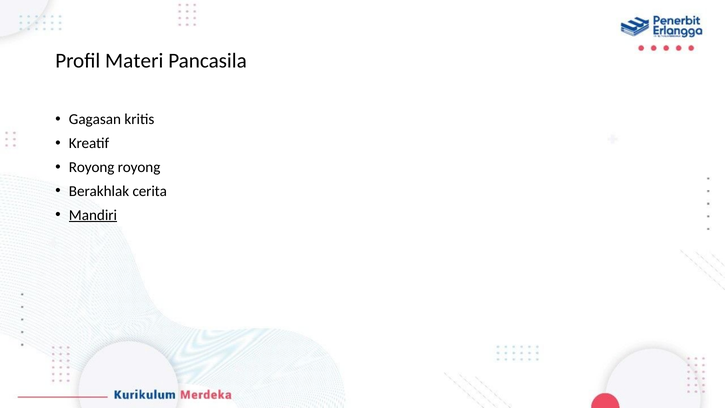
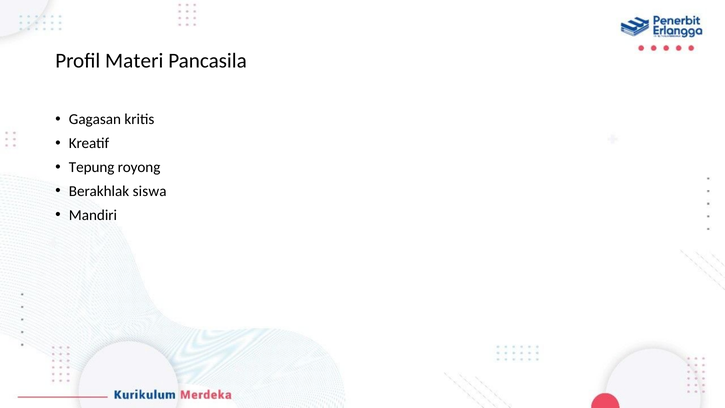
Royong at (92, 167): Royong -> Tepung
cerita: cerita -> siswa
Mandiri underline: present -> none
